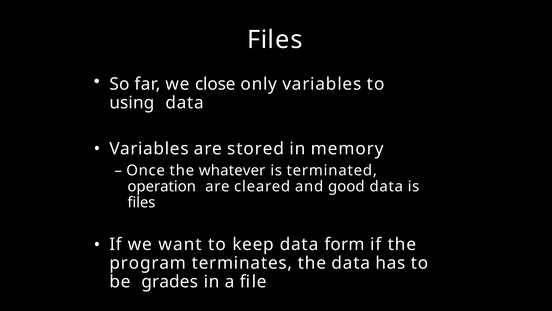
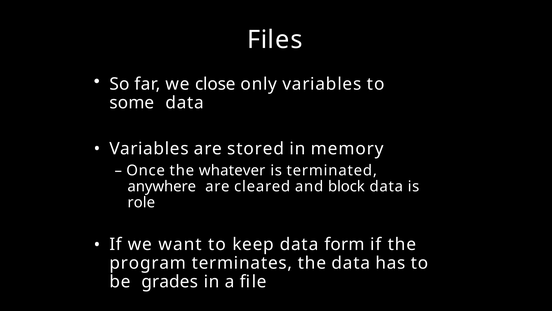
using: using -> some
operation: operation -> anywhere
good: good -> block
files at (141, 202): files -> role
